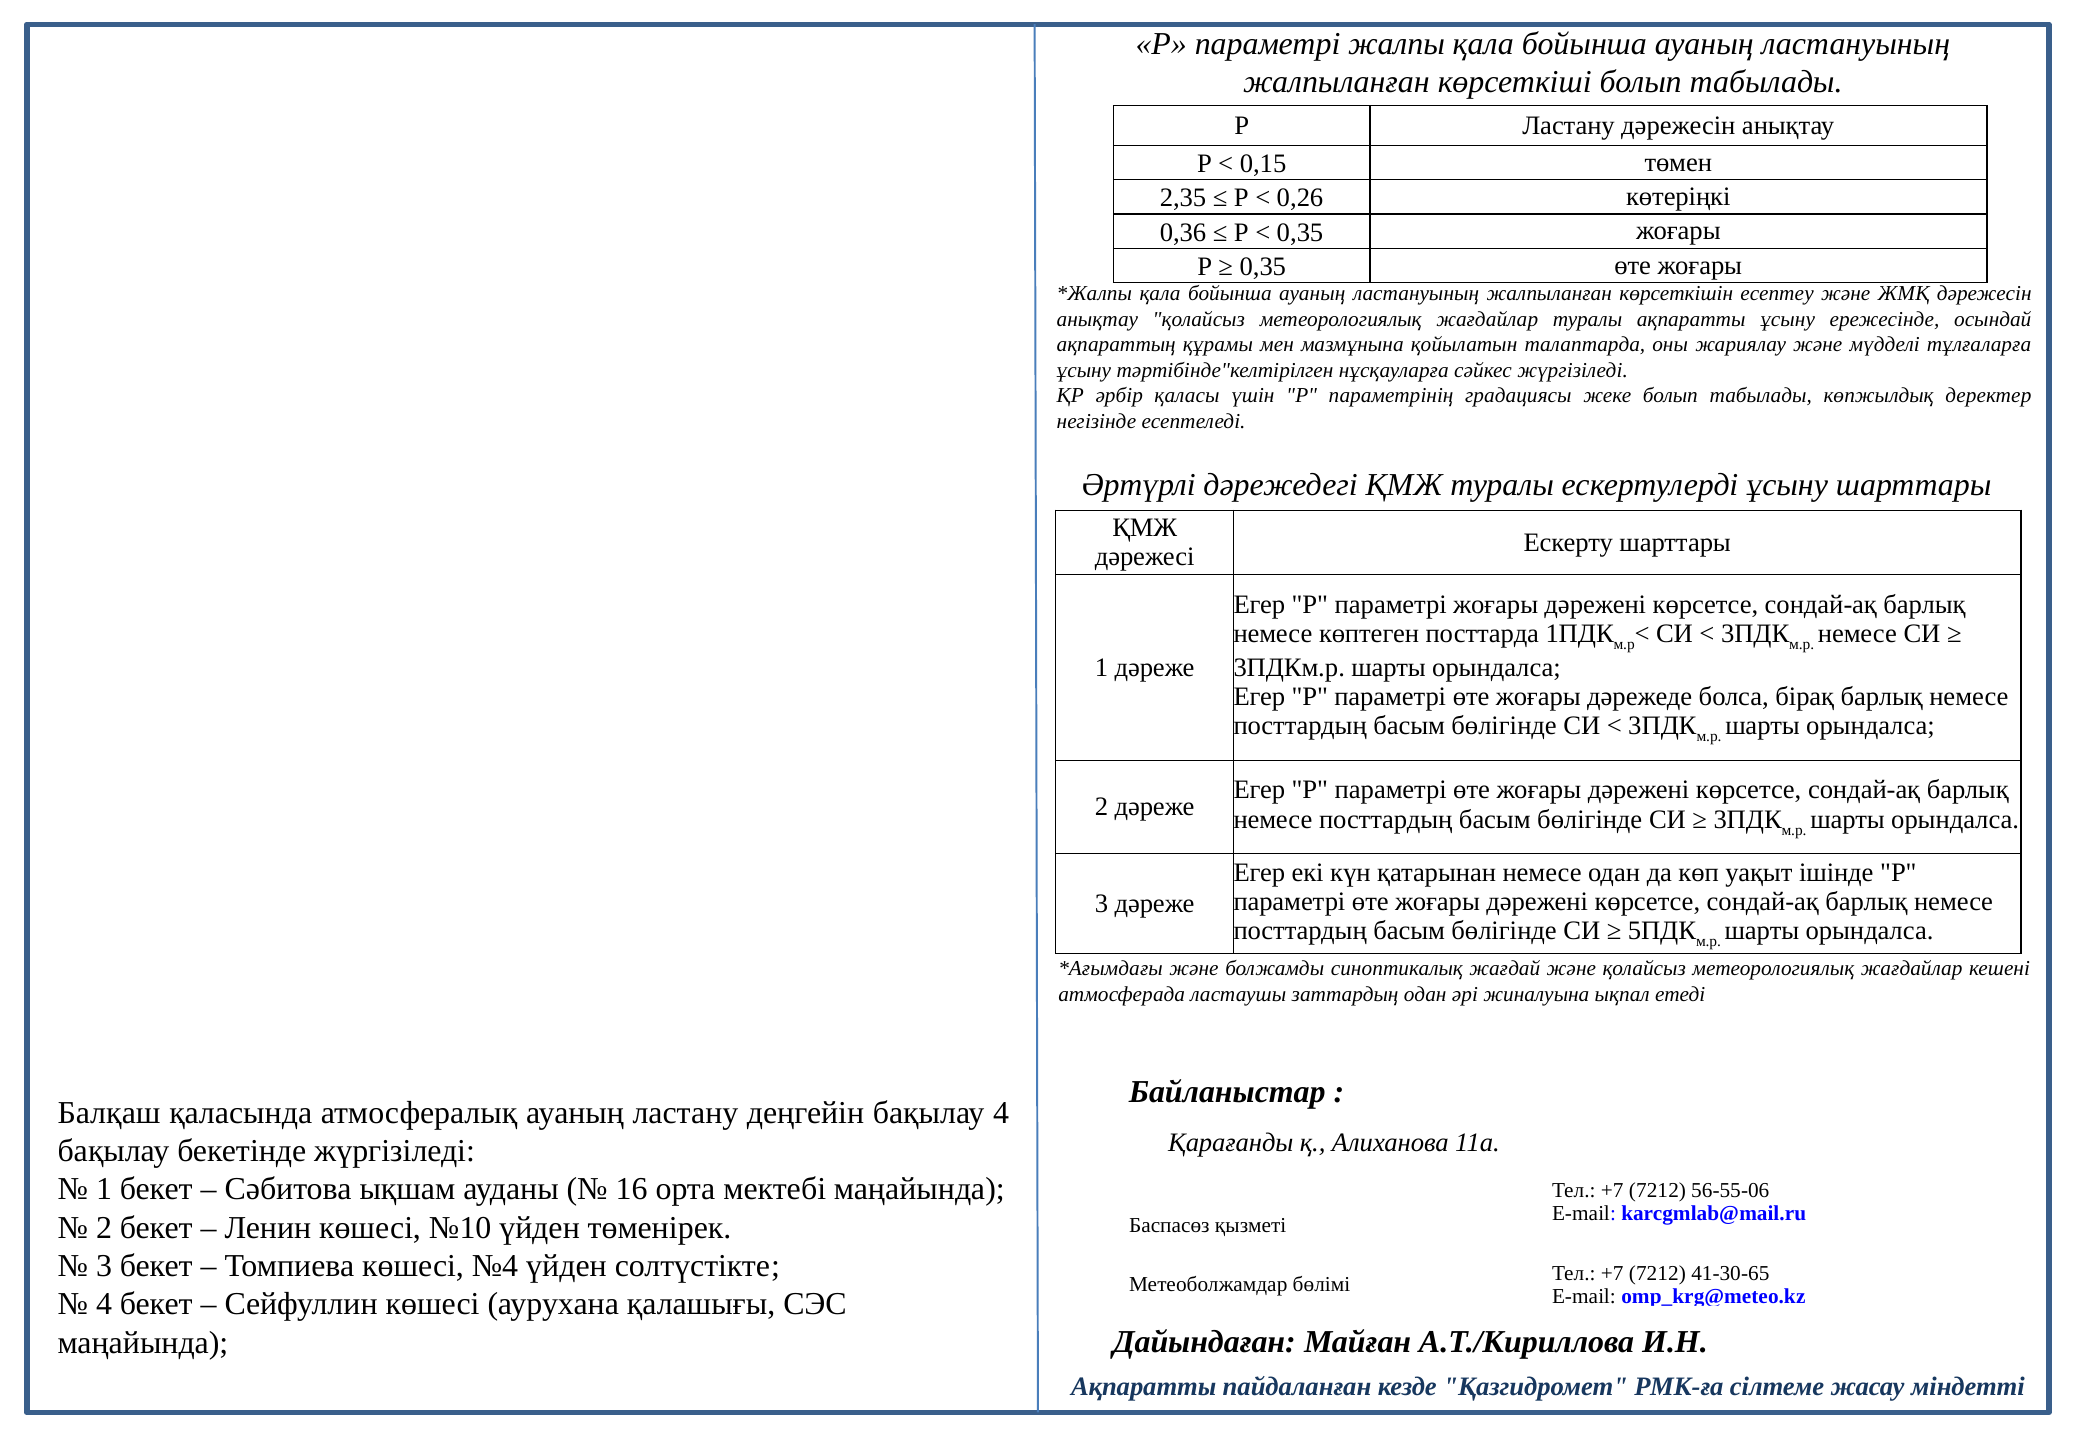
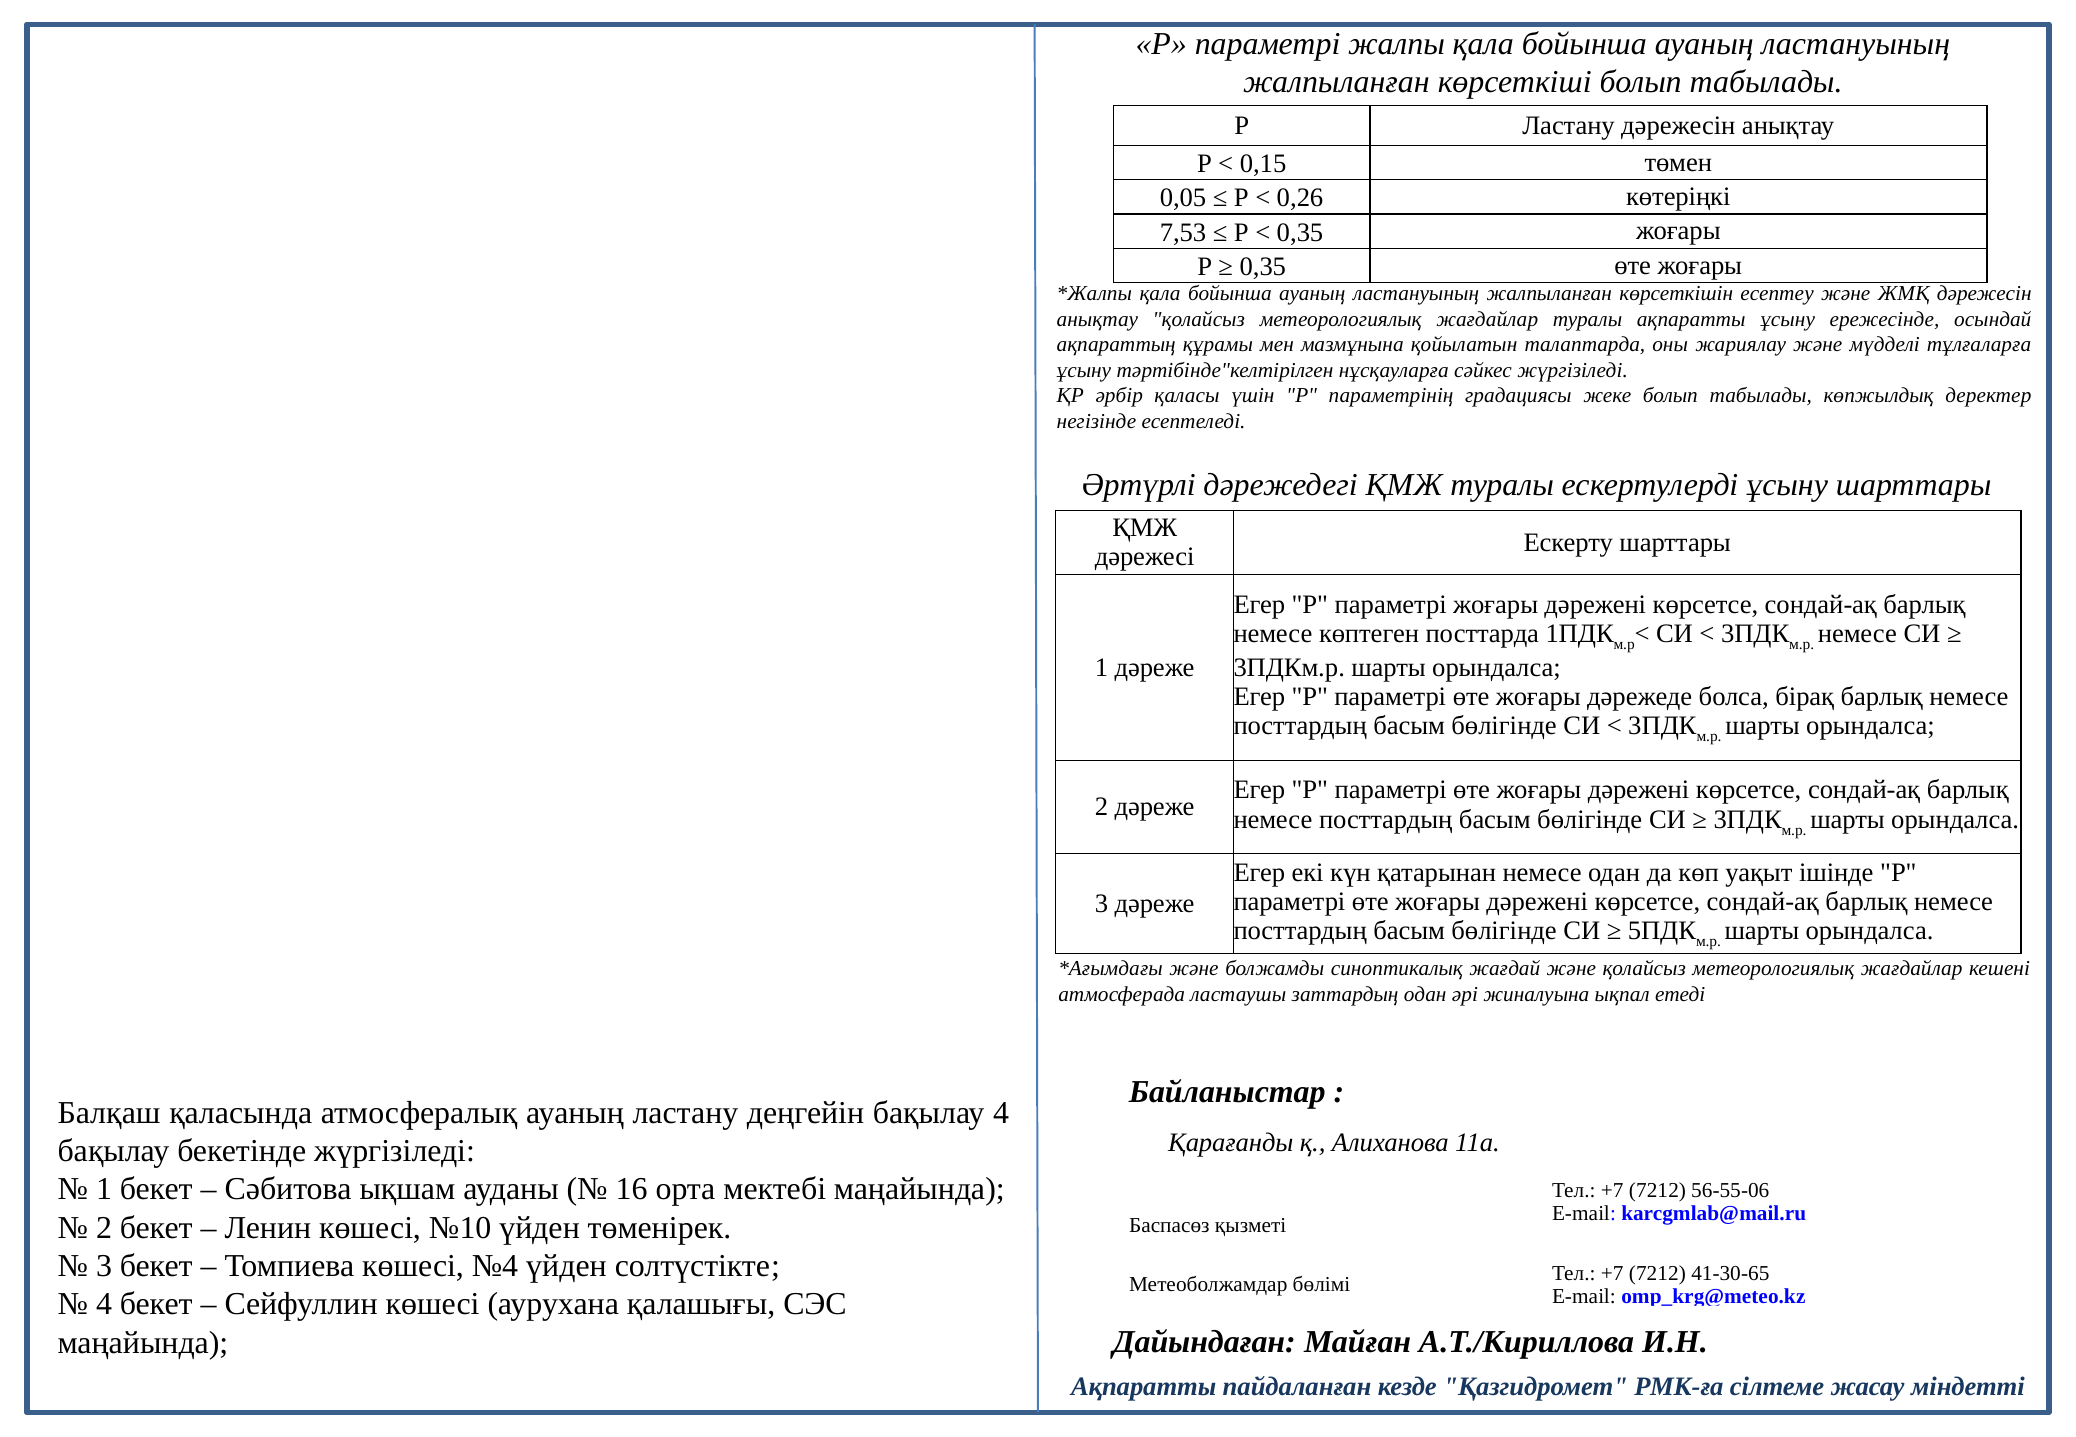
2,35: 2,35 -> 0,05
0,36: 0,36 -> 7,53
